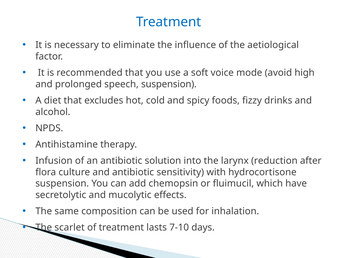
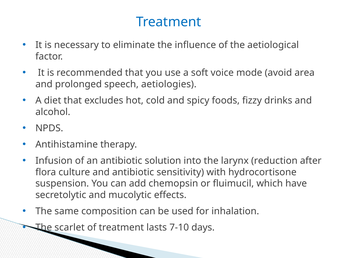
high: high -> area
speech suspension: suspension -> aetiologies
